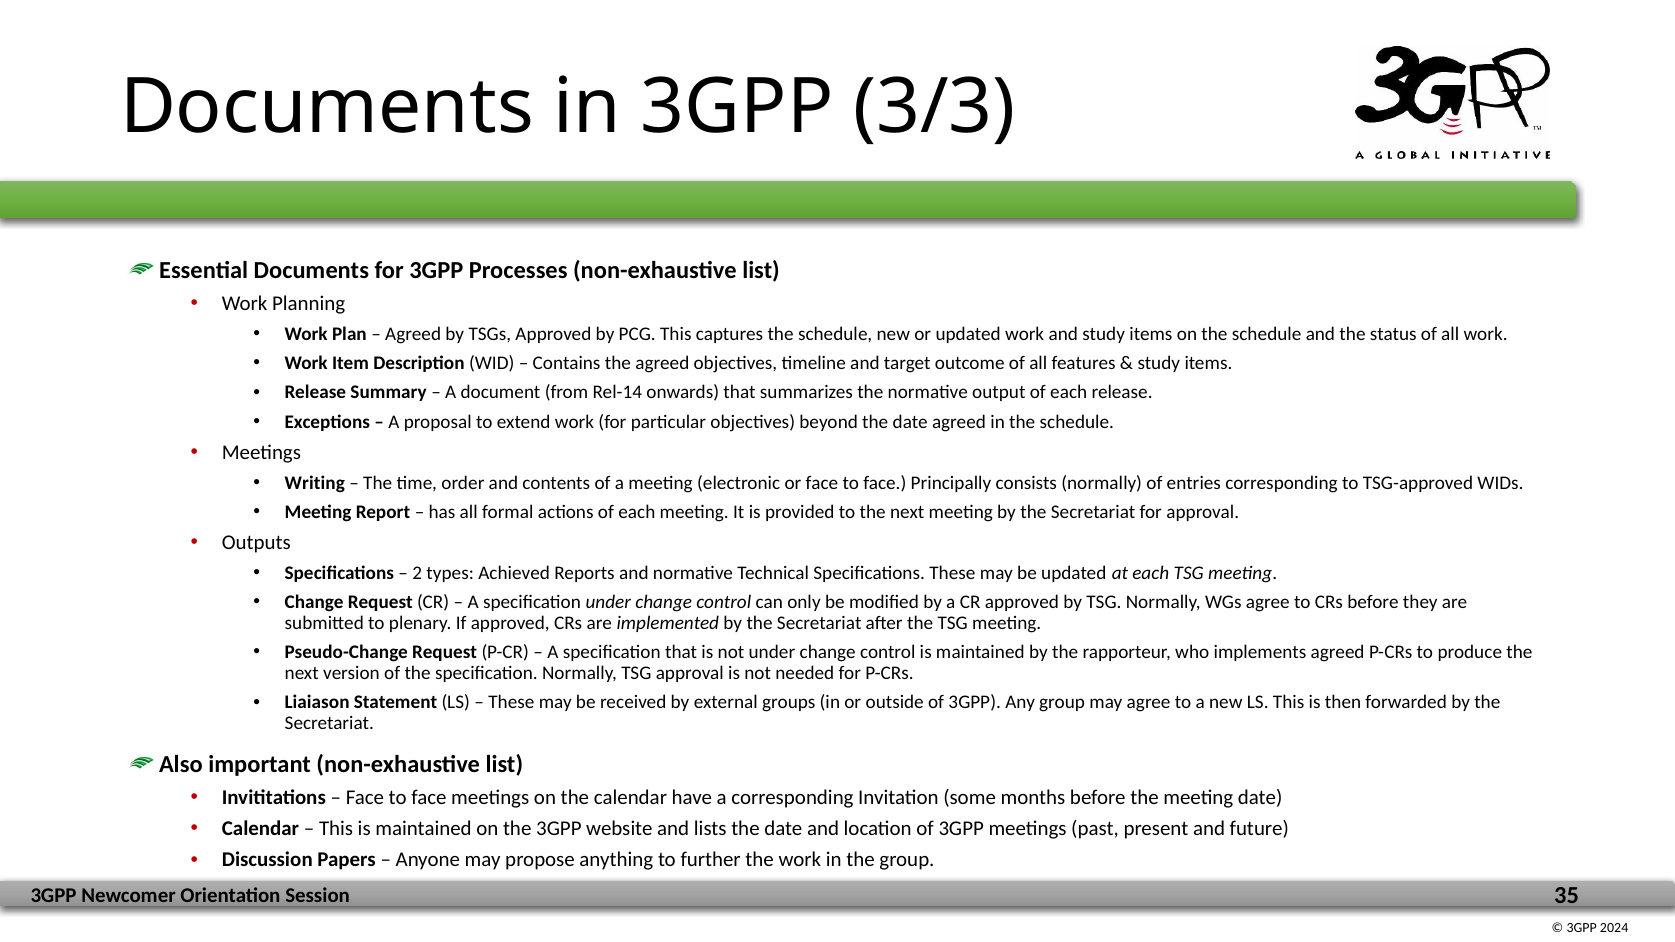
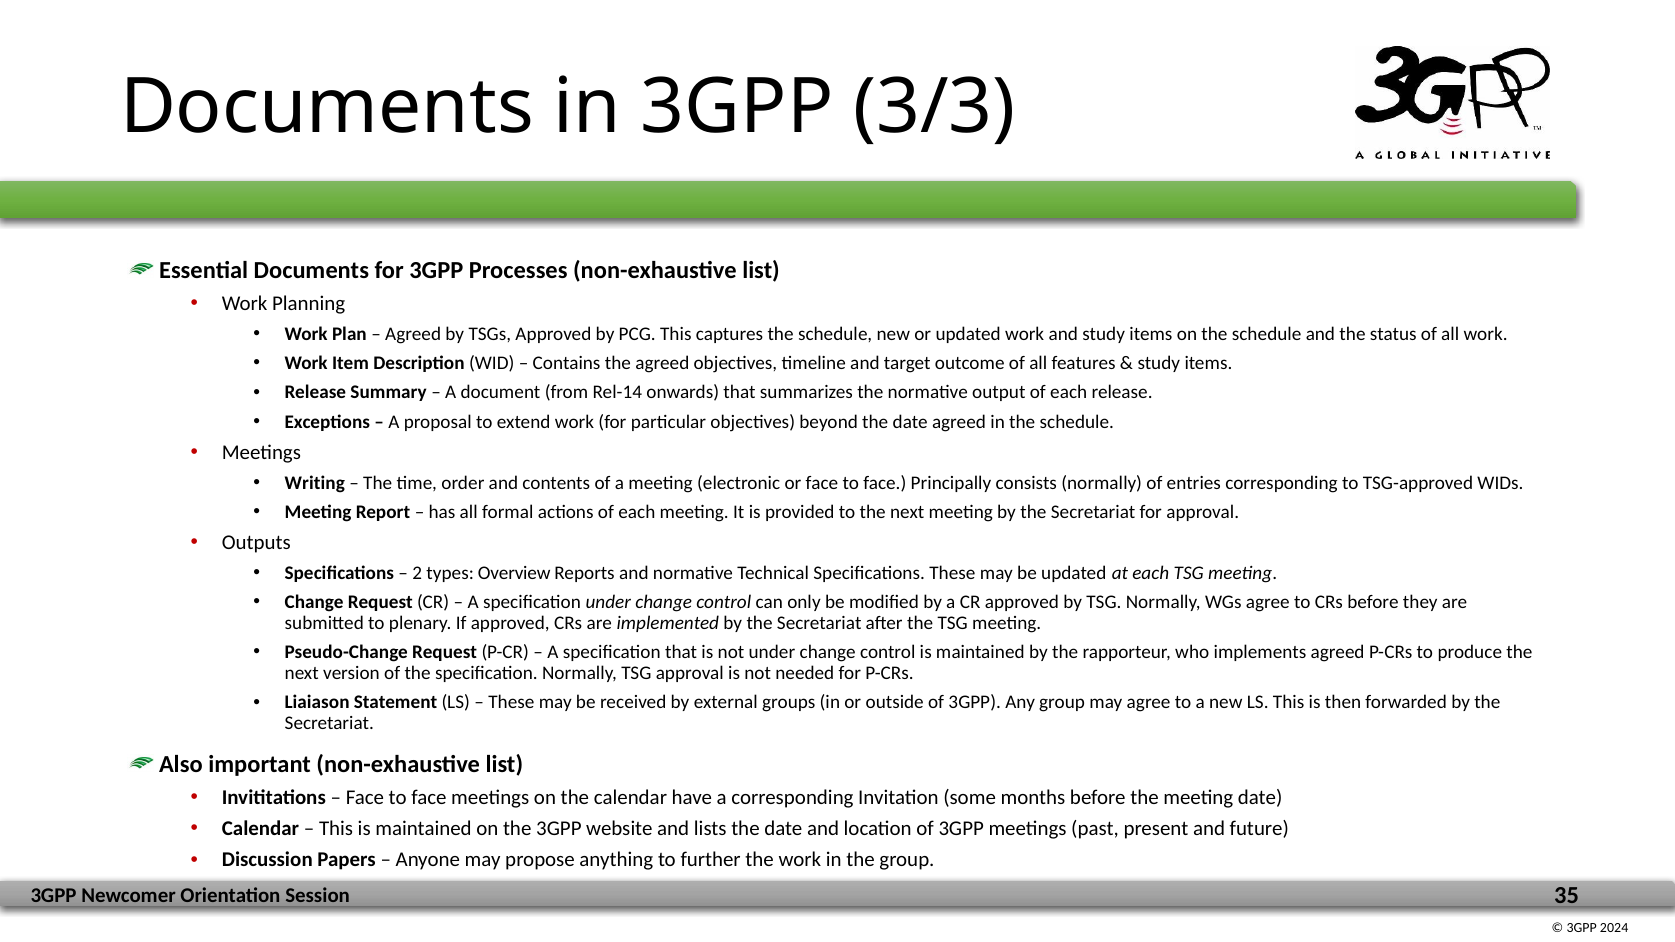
Achieved: Achieved -> Overview
